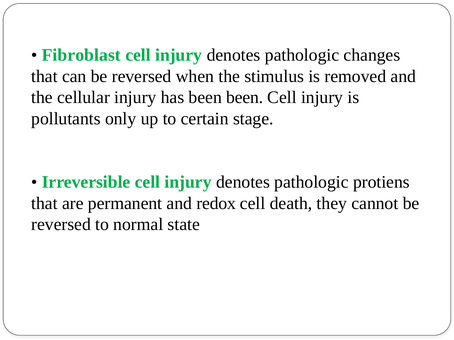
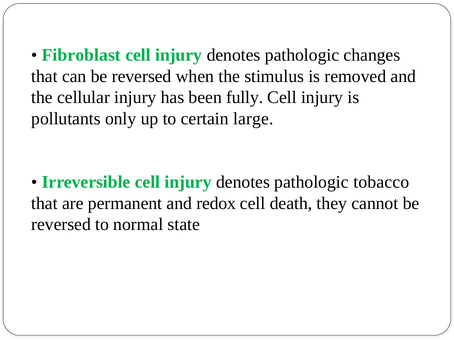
been been: been -> fully
stage: stage -> large
protiens: protiens -> tobacco
